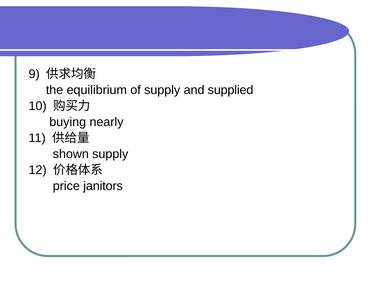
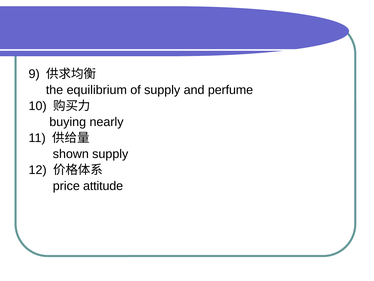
supplied: supplied -> perfume
janitors: janitors -> attitude
